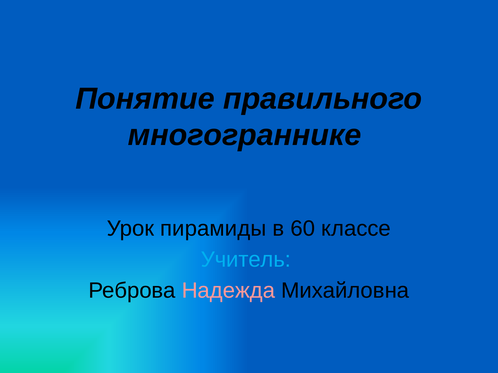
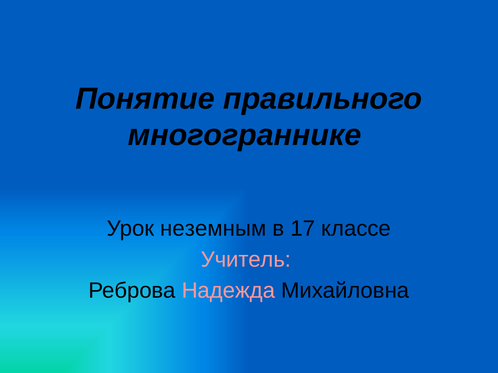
пирамиды: пирамиды -> неземным
60: 60 -> 17
Учитель colour: light blue -> pink
